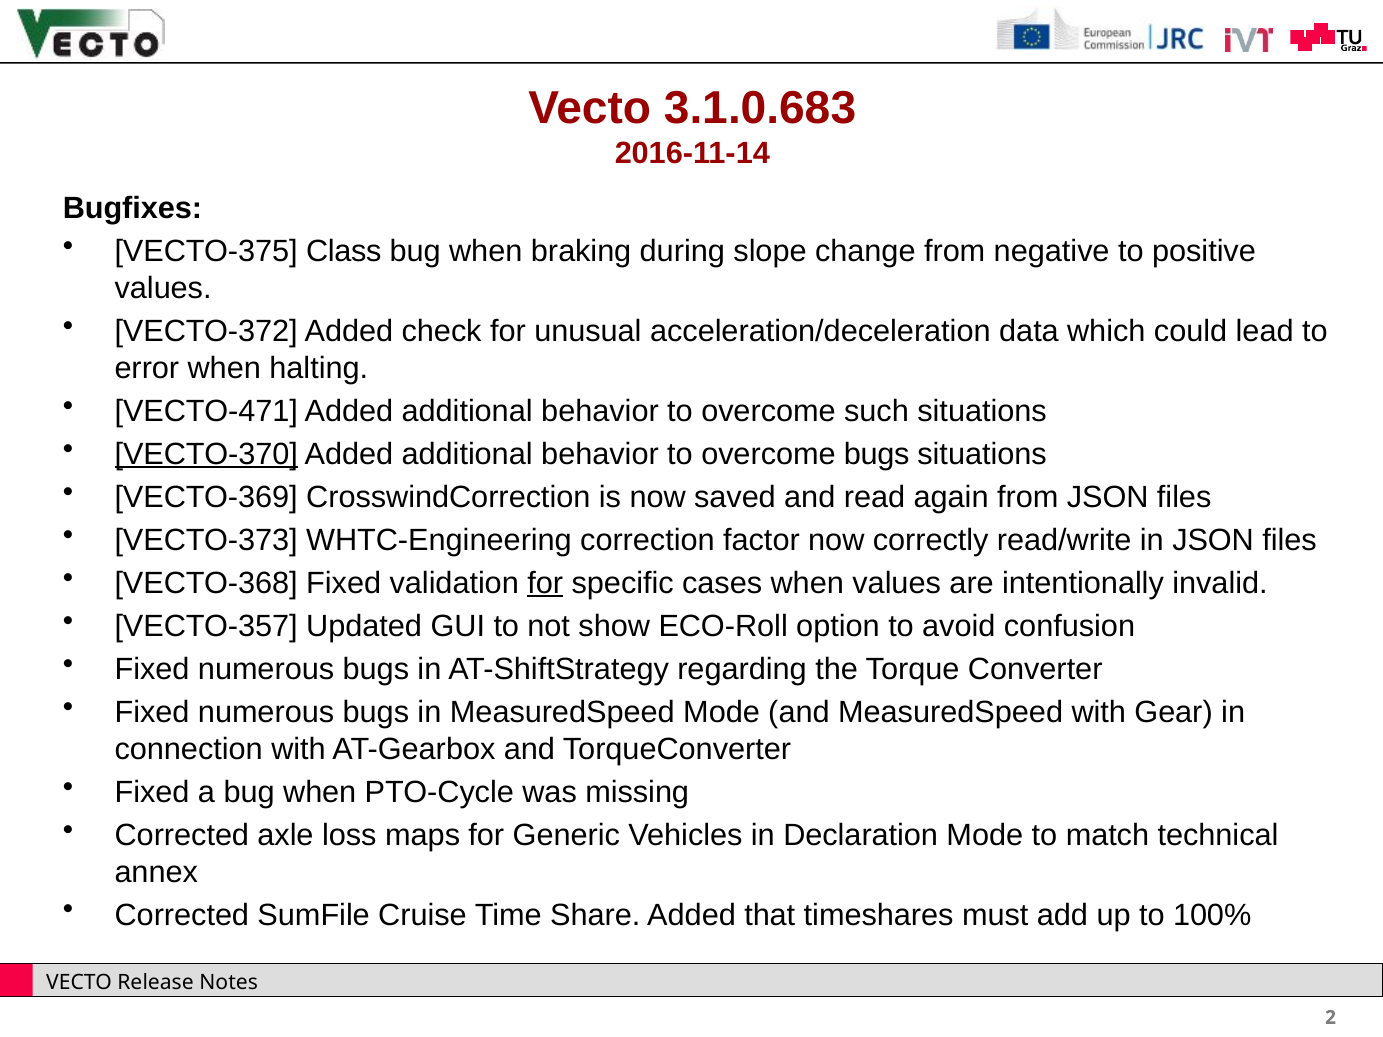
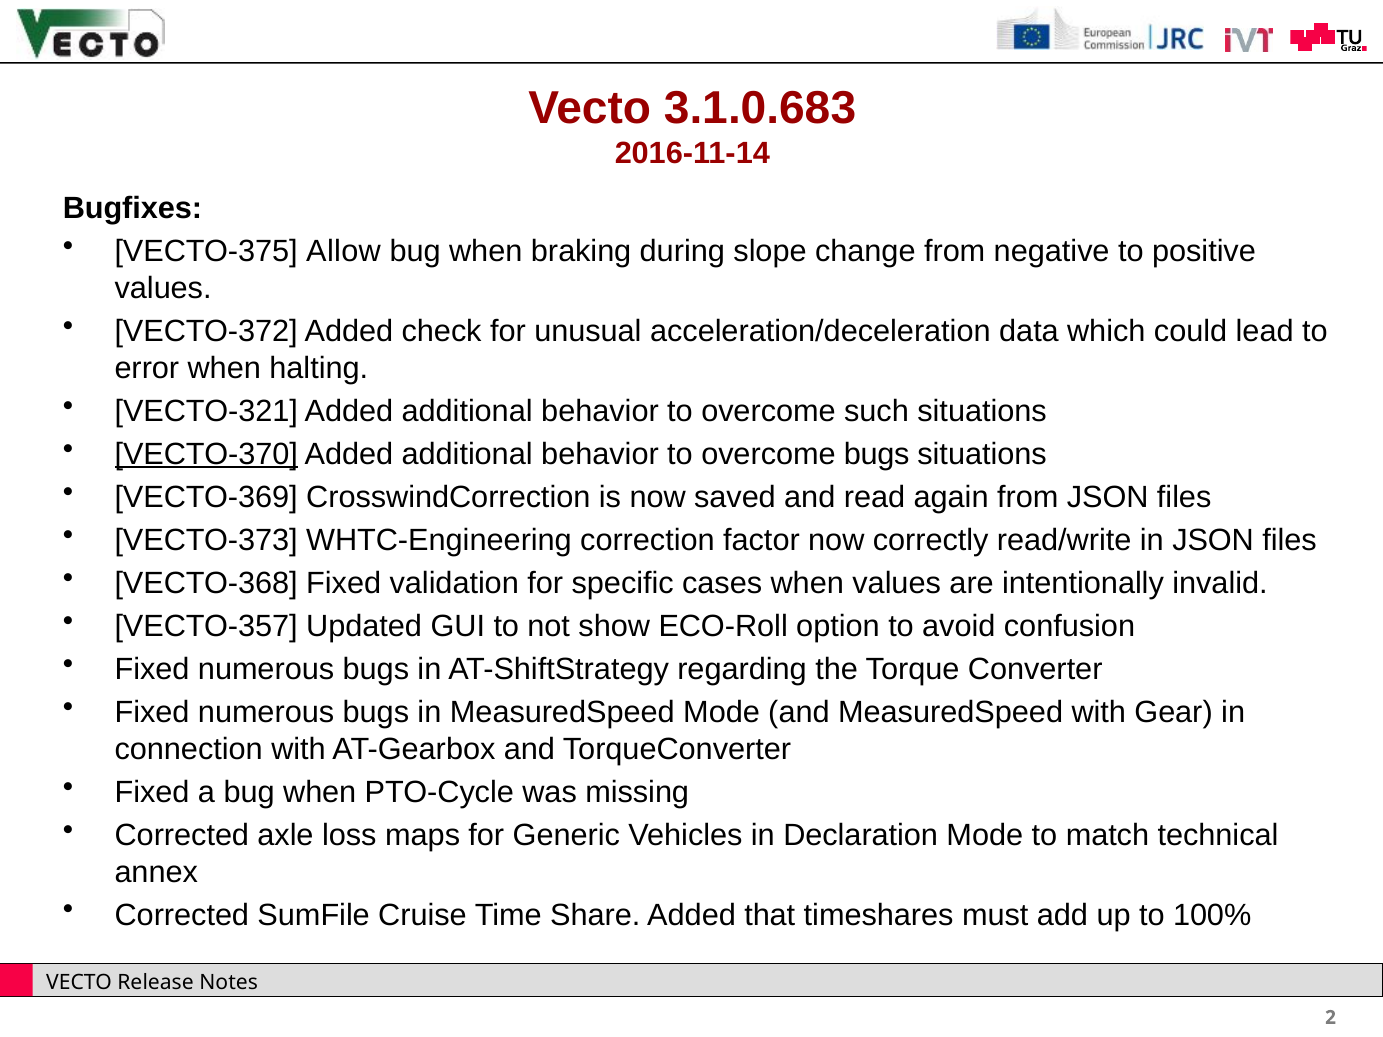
Class: Class -> Allow
VECTO-471: VECTO-471 -> VECTO-321
for at (545, 583) underline: present -> none
